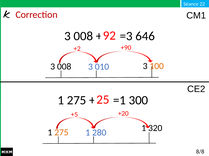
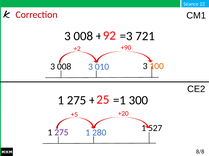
646: 646 -> 721
275 at (61, 133) colour: orange -> purple
320: 320 -> 527
